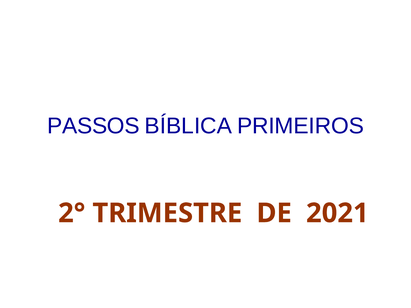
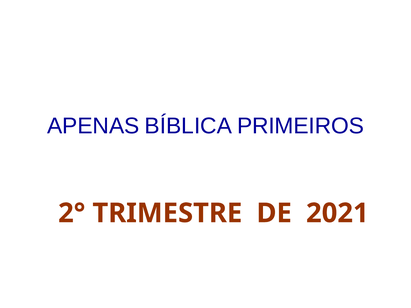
PASSOS: PASSOS -> APENAS
